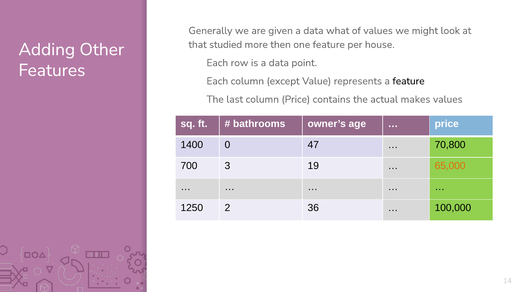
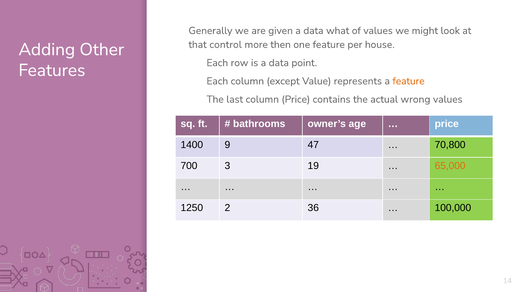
studied: studied -> control
feature at (409, 81) colour: black -> orange
makes: makes -> wrong
0: 0 -> 9
